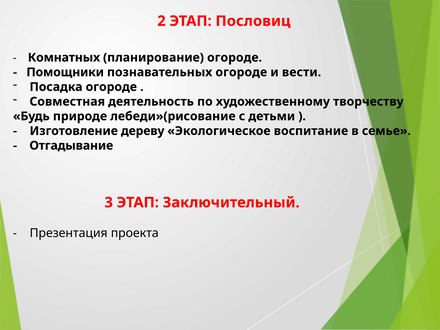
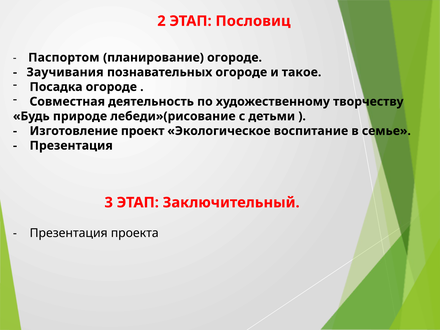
Комнатных: Комнатных -> Паспортом
Помощники: Помощники -> Заучивания
вести: вести -> такое
дереву: дереву -> проект
Отгадывание at (71, 146): Отгадывание -> Презентация
